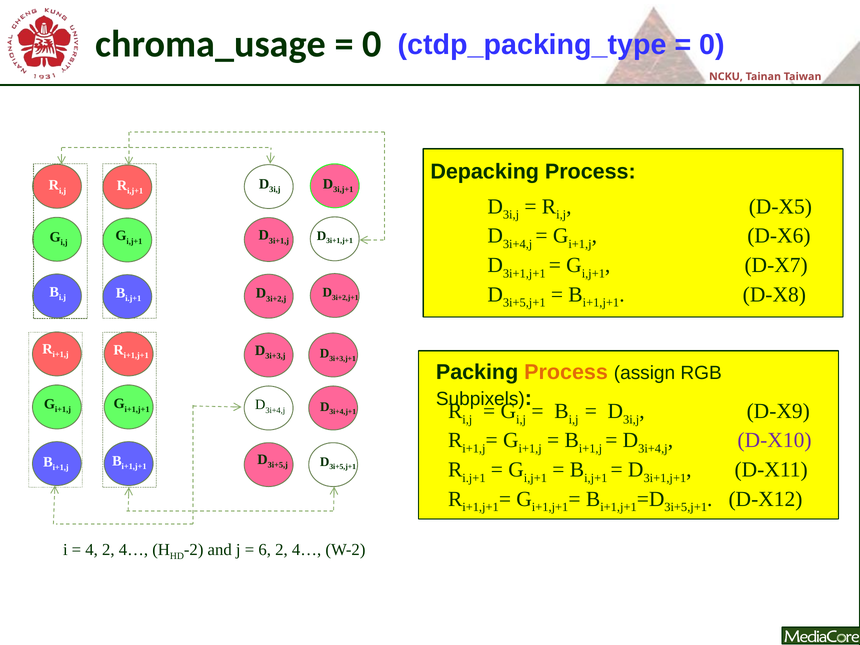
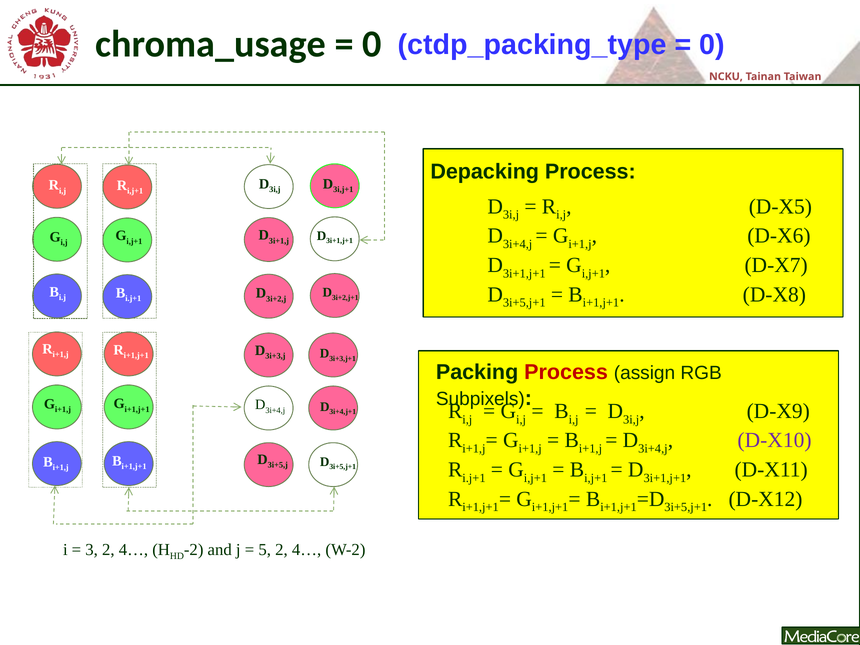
Process at (566, 372) colour: orange -> red
4: 4 -> 3
6: 6 -> 5
